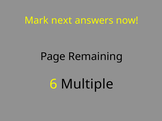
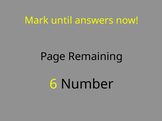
next: next -> until
Multiple: Multiple -> Number
